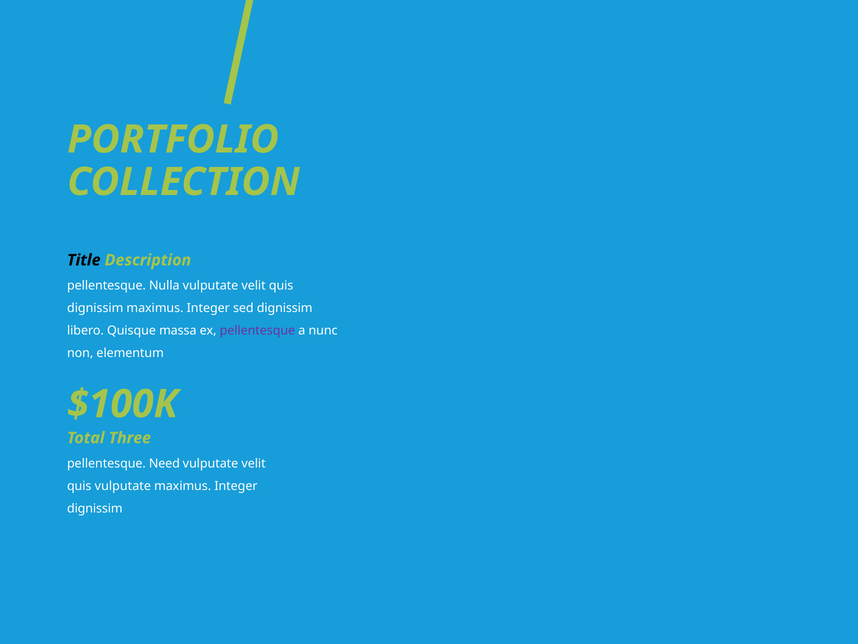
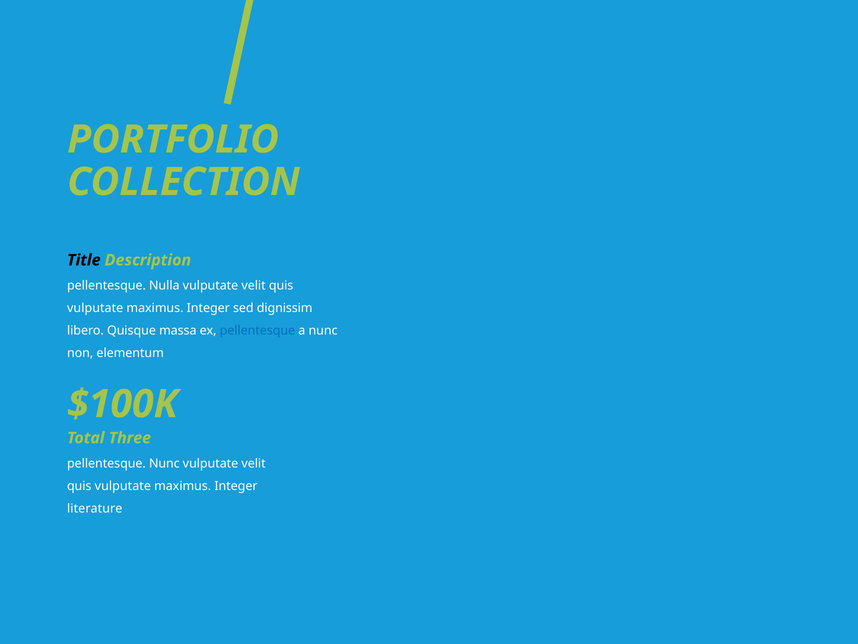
dignissim at (95, 308): dignissim -> vulputate
pellentesque at (257, 330) colour: purple -> blue
pellentesque Need: Need -> Nunc
dignissim at (95, 508): dignissim -> literature
